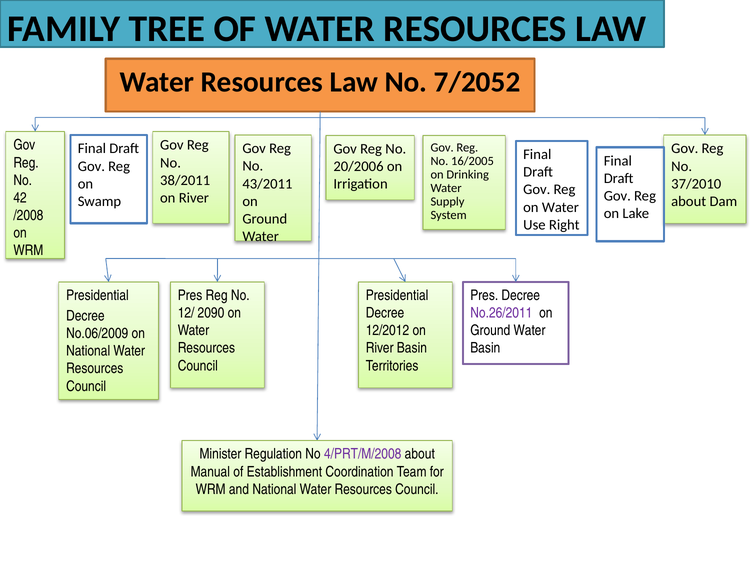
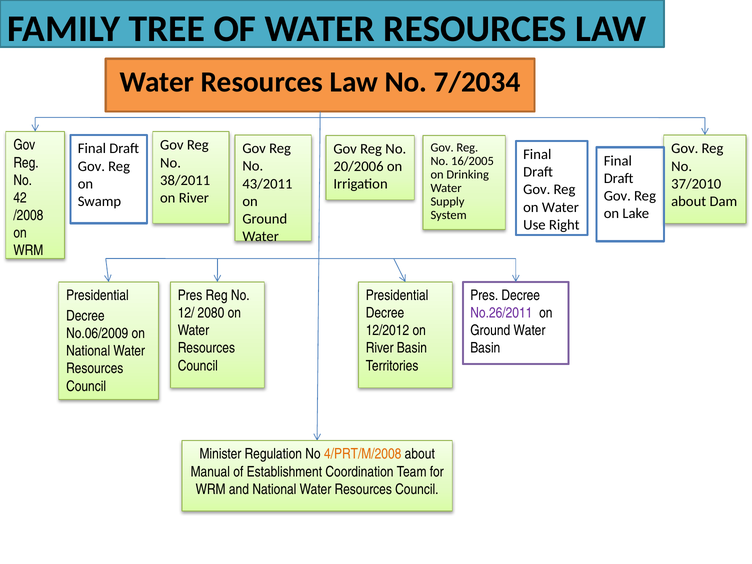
7/2052: 7/2052 -> 7/2034
2090: 2090 -> 2080
4/PRT/M/2008 colour: purple -> orange
